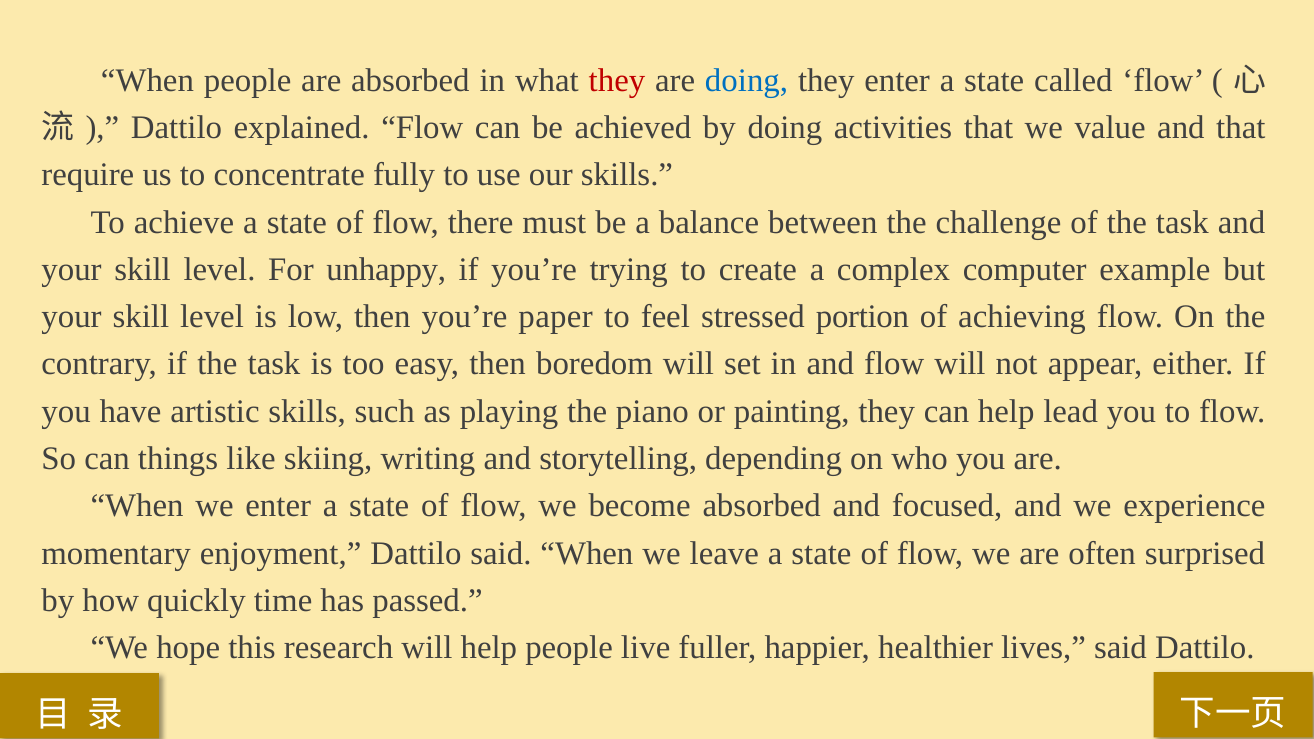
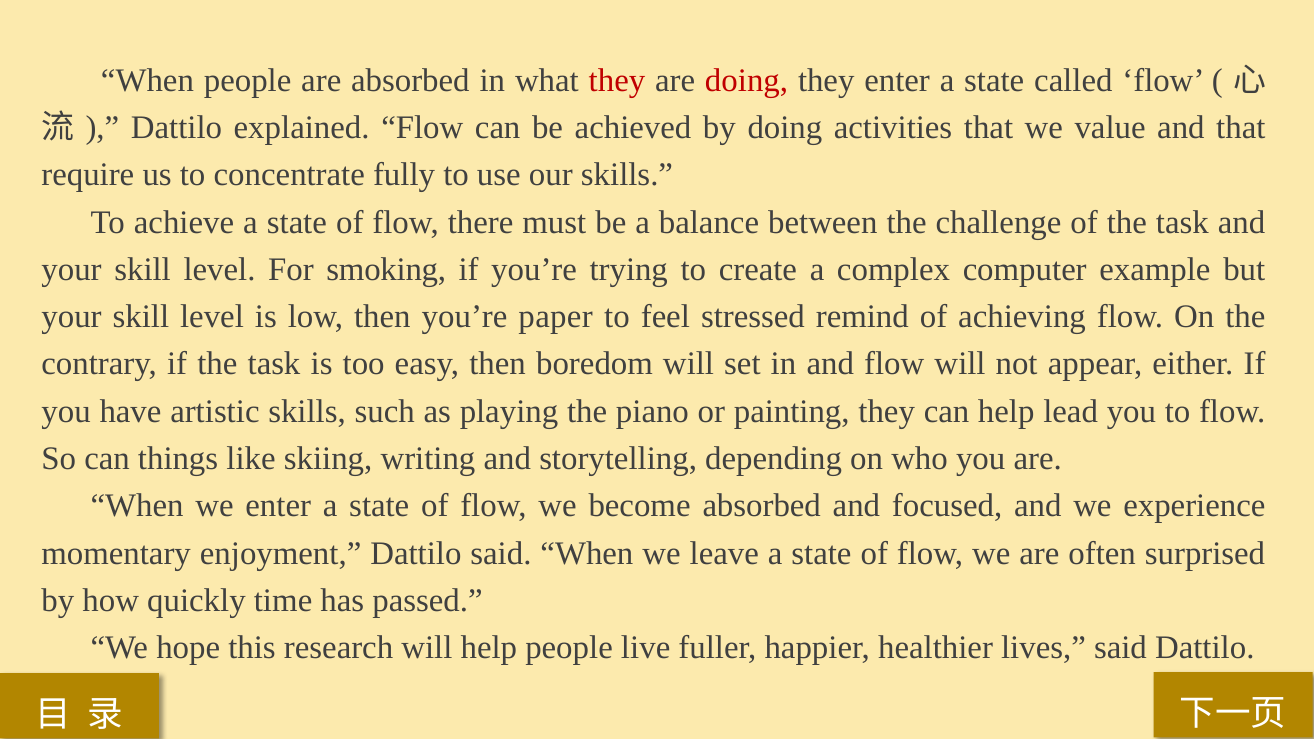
doing at (747, 80) colour: blue -> red
unhappy: unhappy -> smoking
portion: portion -> remind
